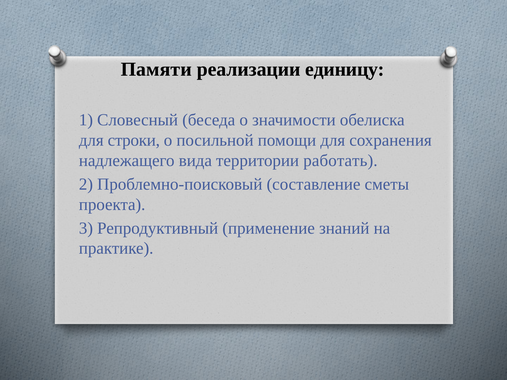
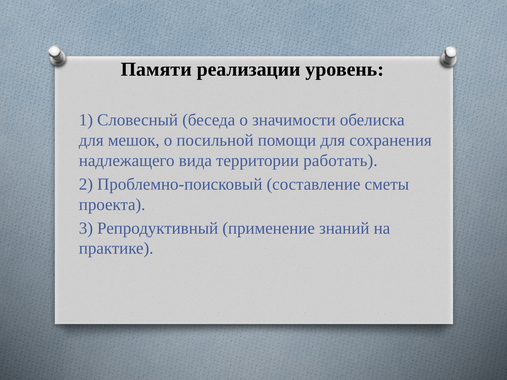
единицу: единицу -> уровень
строки: строки -> мешок
